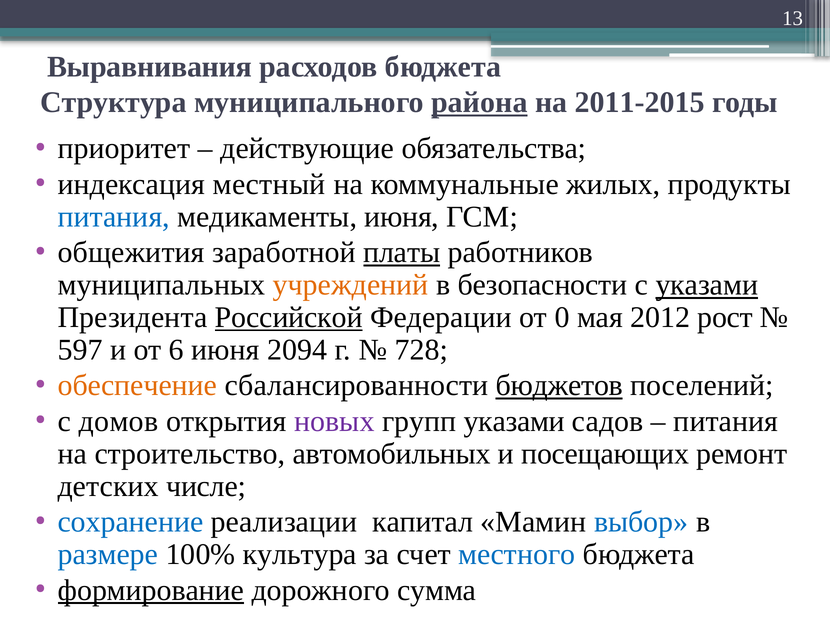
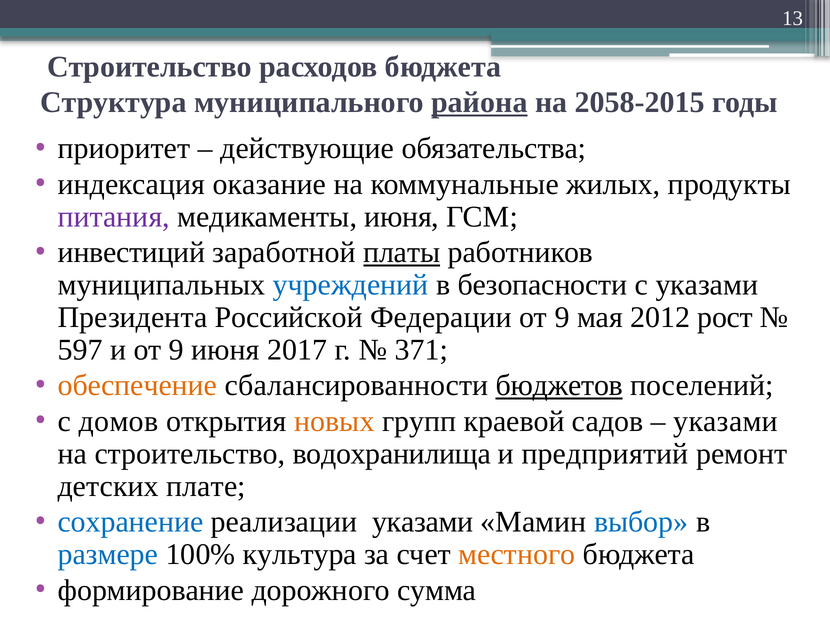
Выравнивания at (150, 67): Выравнивания -> Строительство
2011-2015: 2011-2015 -> 2058-2015
местный: местный -> оказание
питания at (114, 217) colour: blue -> purple
общежития: общежития -> инвестиций
учреждений colour: orange -> blue
указами at (707, 285) underline: present -> none
Российской underline: present -> none
Федерации от 0: 0 -> 9
и от 6: 6 -> 9
2094: 2094 -> 2017
728: 728 -> 371
новых colour: purple -> orange
групп указами: указами -> краевой
питания at (726, 421): питания -> указами
автомобильных: автомобильных -> водохранилища
посещающих: посещающих -> предприятий
числе: числе -> плате
реализации капитал: капитал -> указами
местного colour: blue -> orange
формирование underline: present -> none
